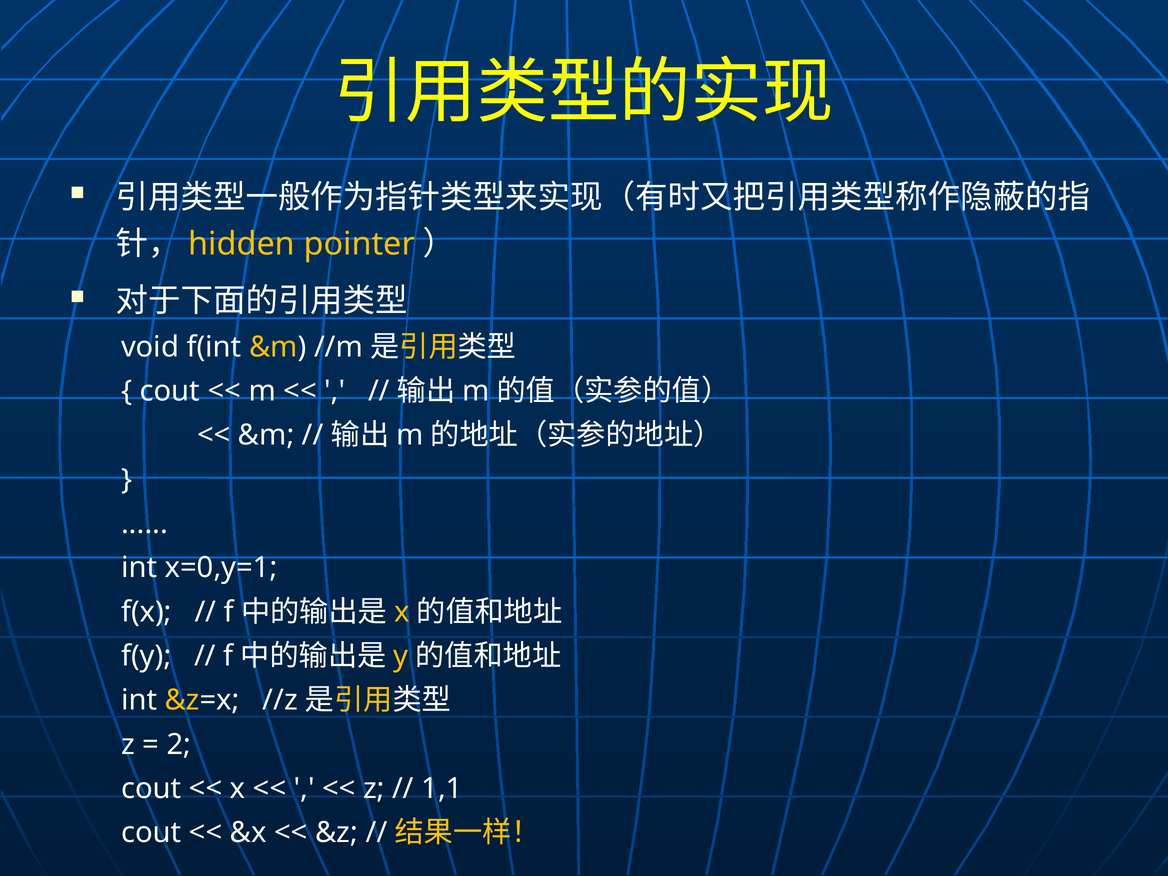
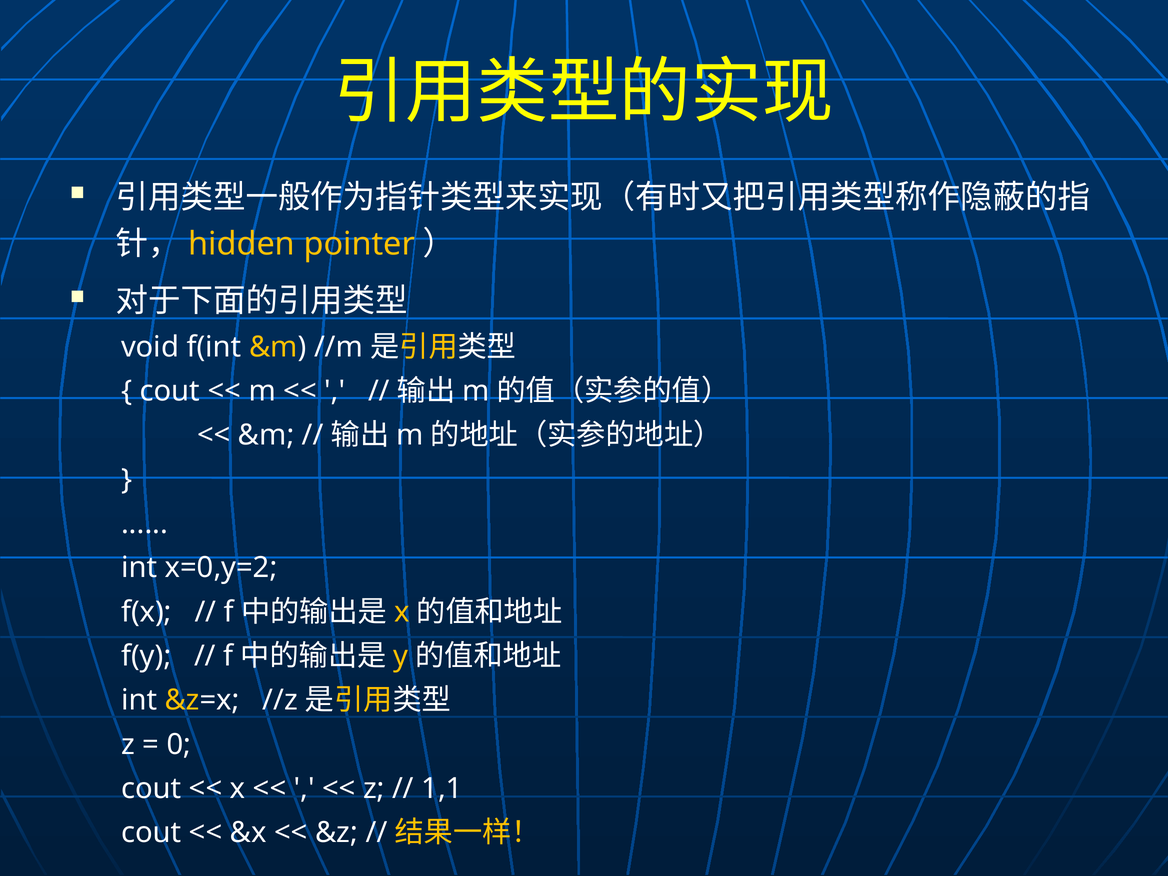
x=0,y=1: x=0,y=1 -> x=0,y=2
2: 2 -> 0
